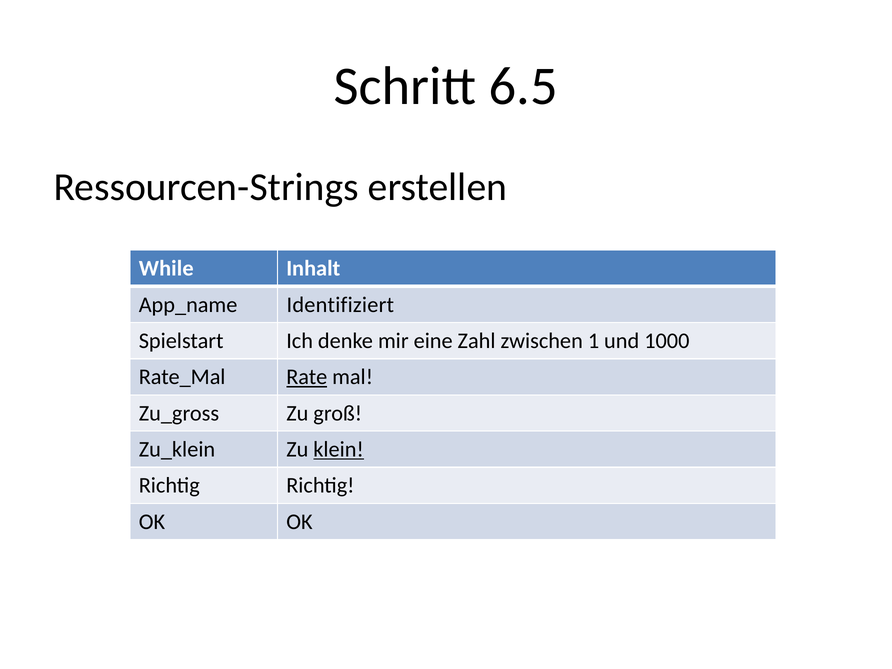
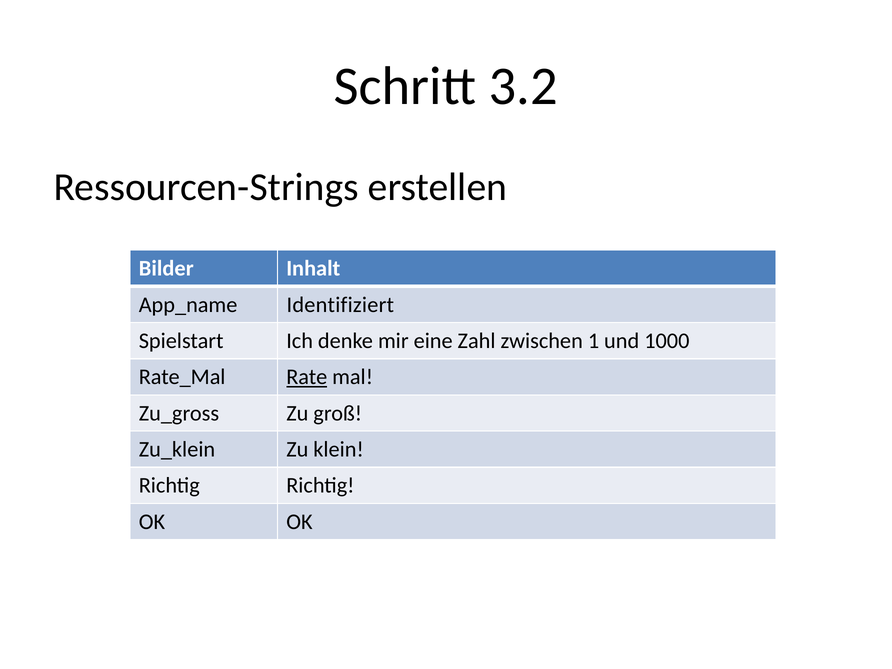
6.5: 6.5 -> 3.2
While: While -> Bilder
klein underline: present -> none
